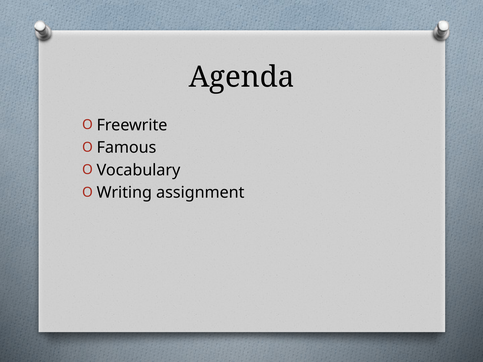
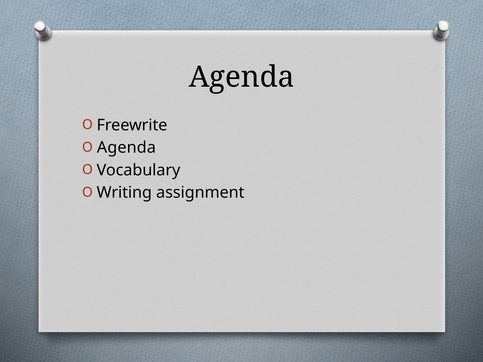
Famous at (126, 148): Famous -> Agenda
